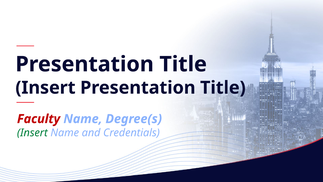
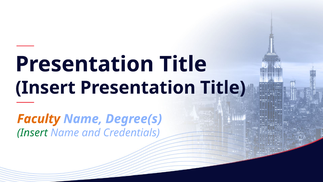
Faculty colour: red -> orange
